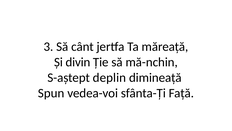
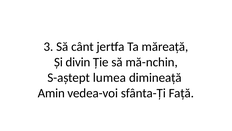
deplin: deplin -> lumea
Spun: Spun -> Amin
